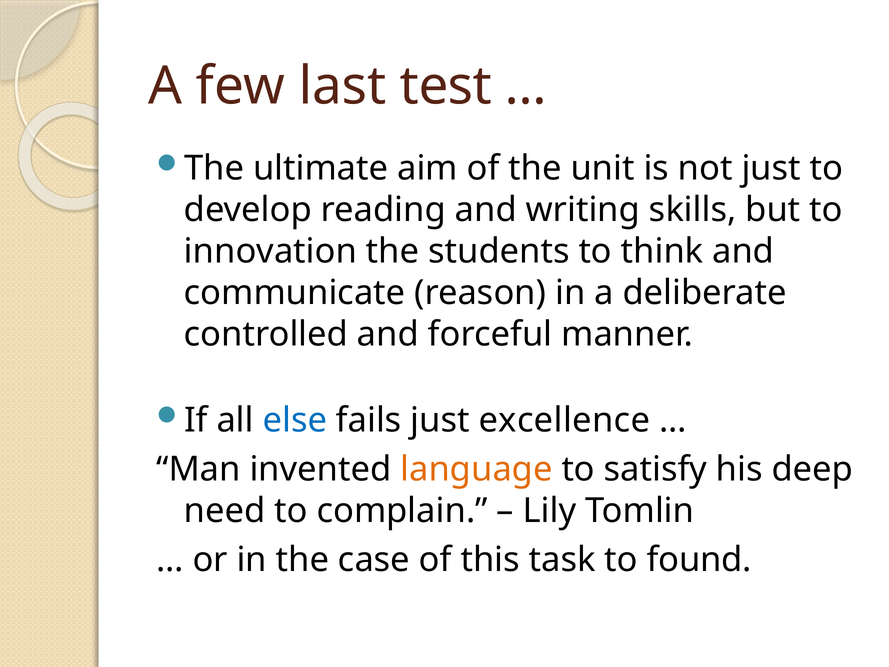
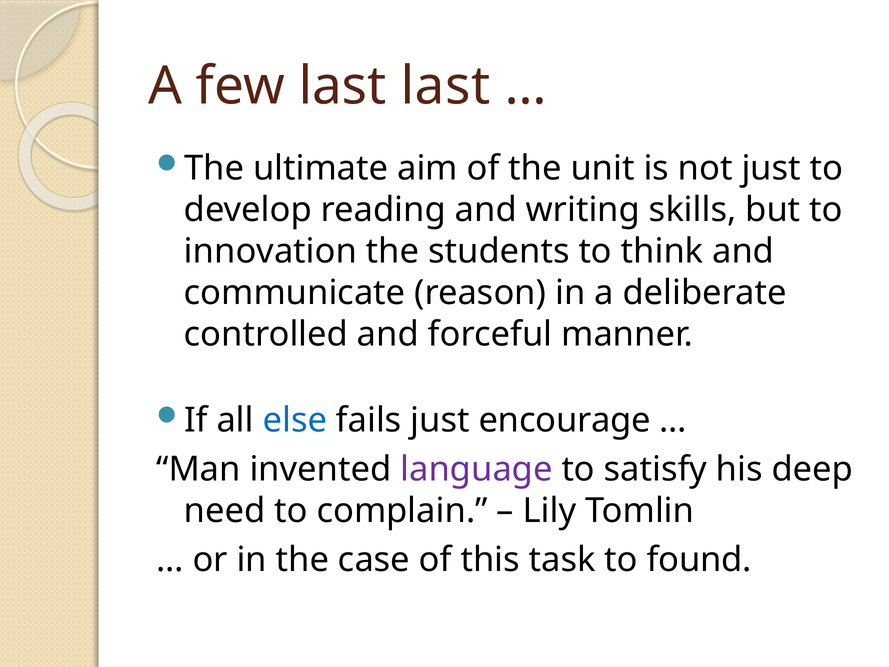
last test: test -> last
excellence: excellence -> encourage
language colour: orange -> purple
